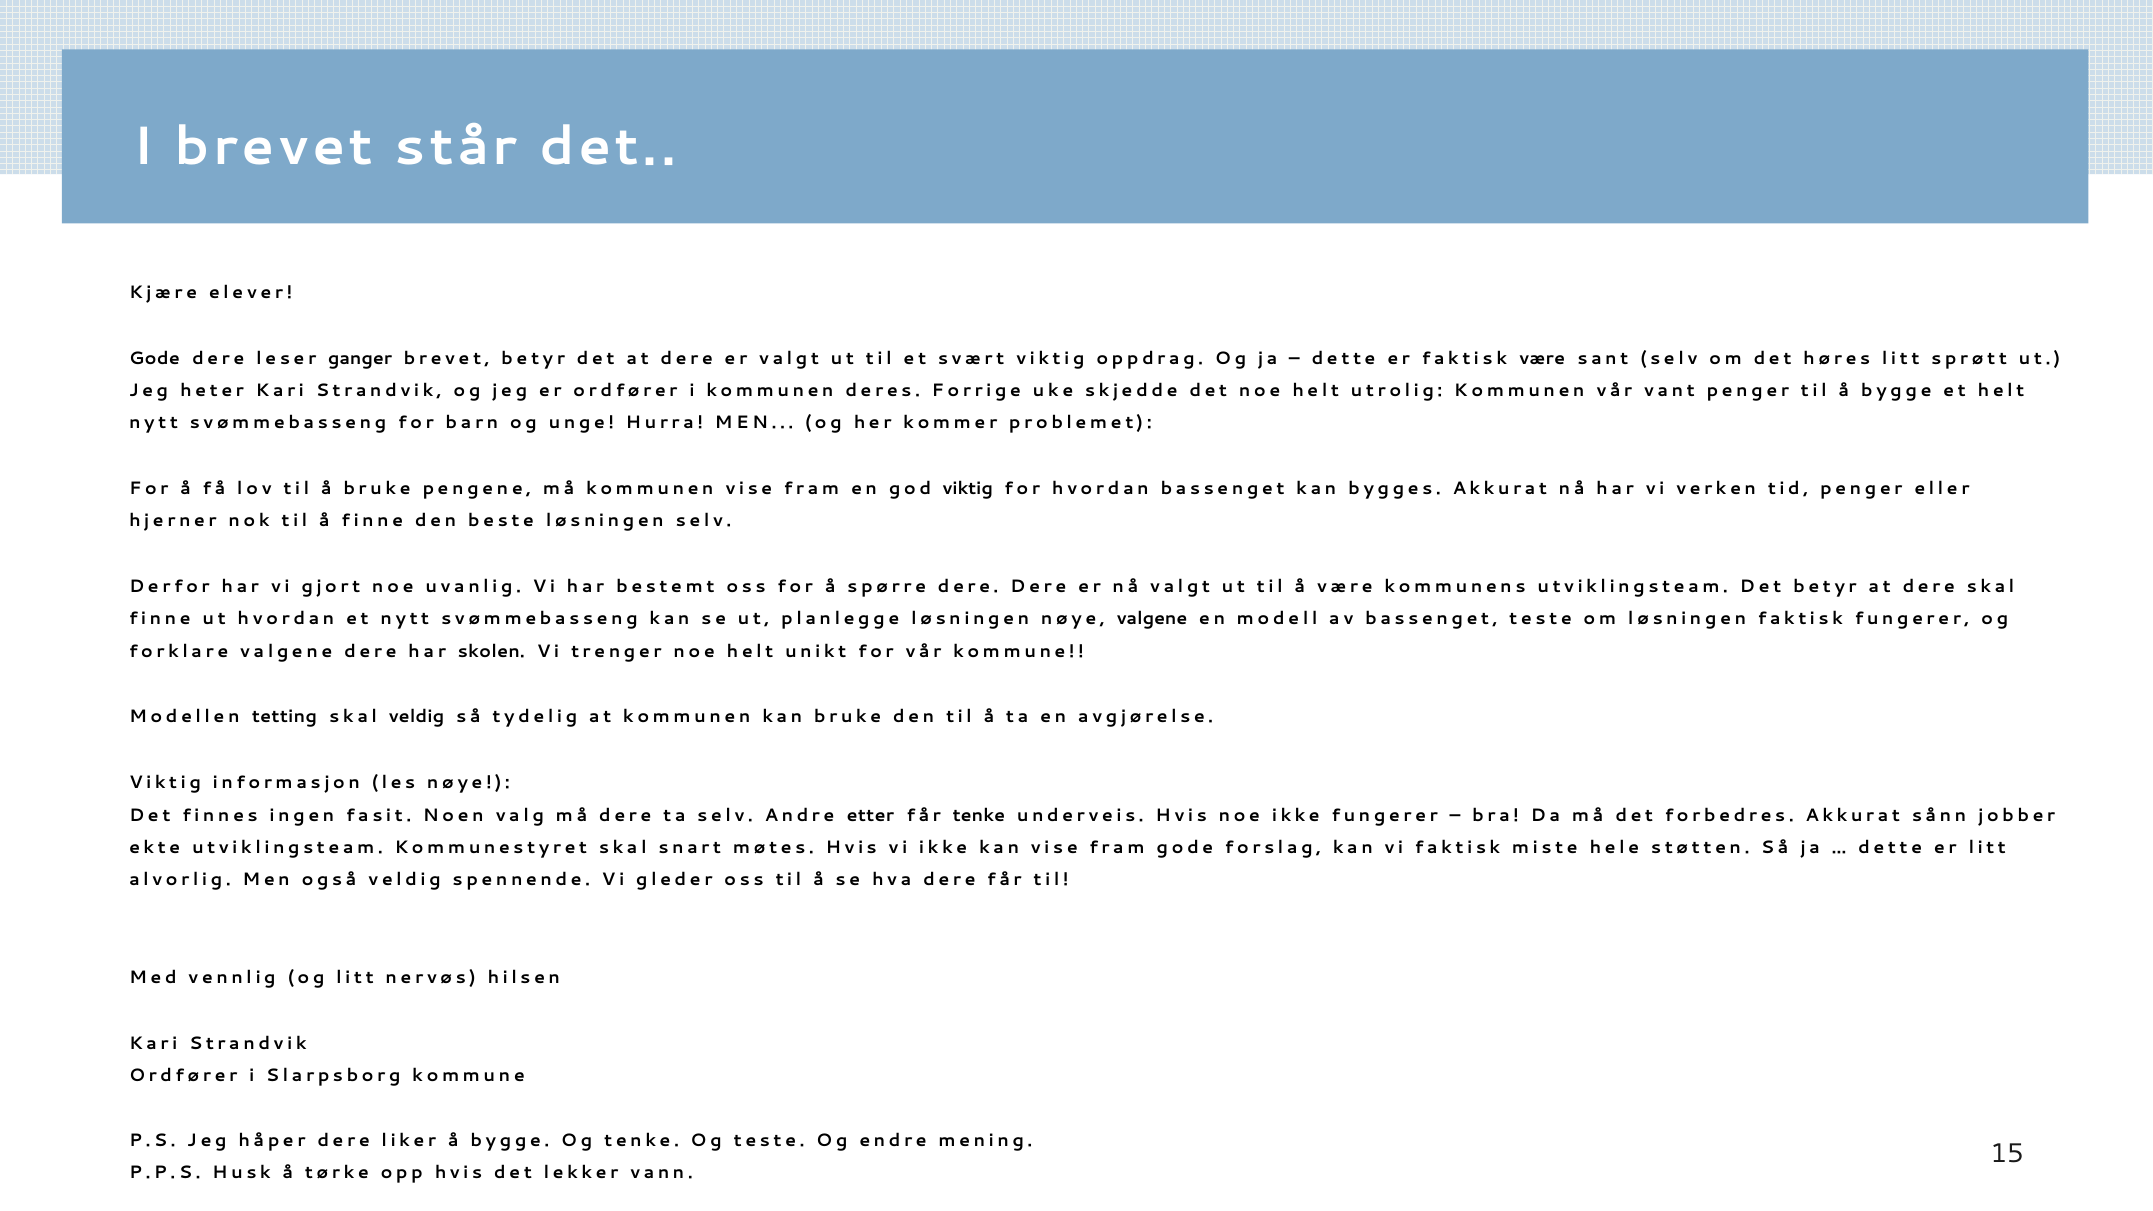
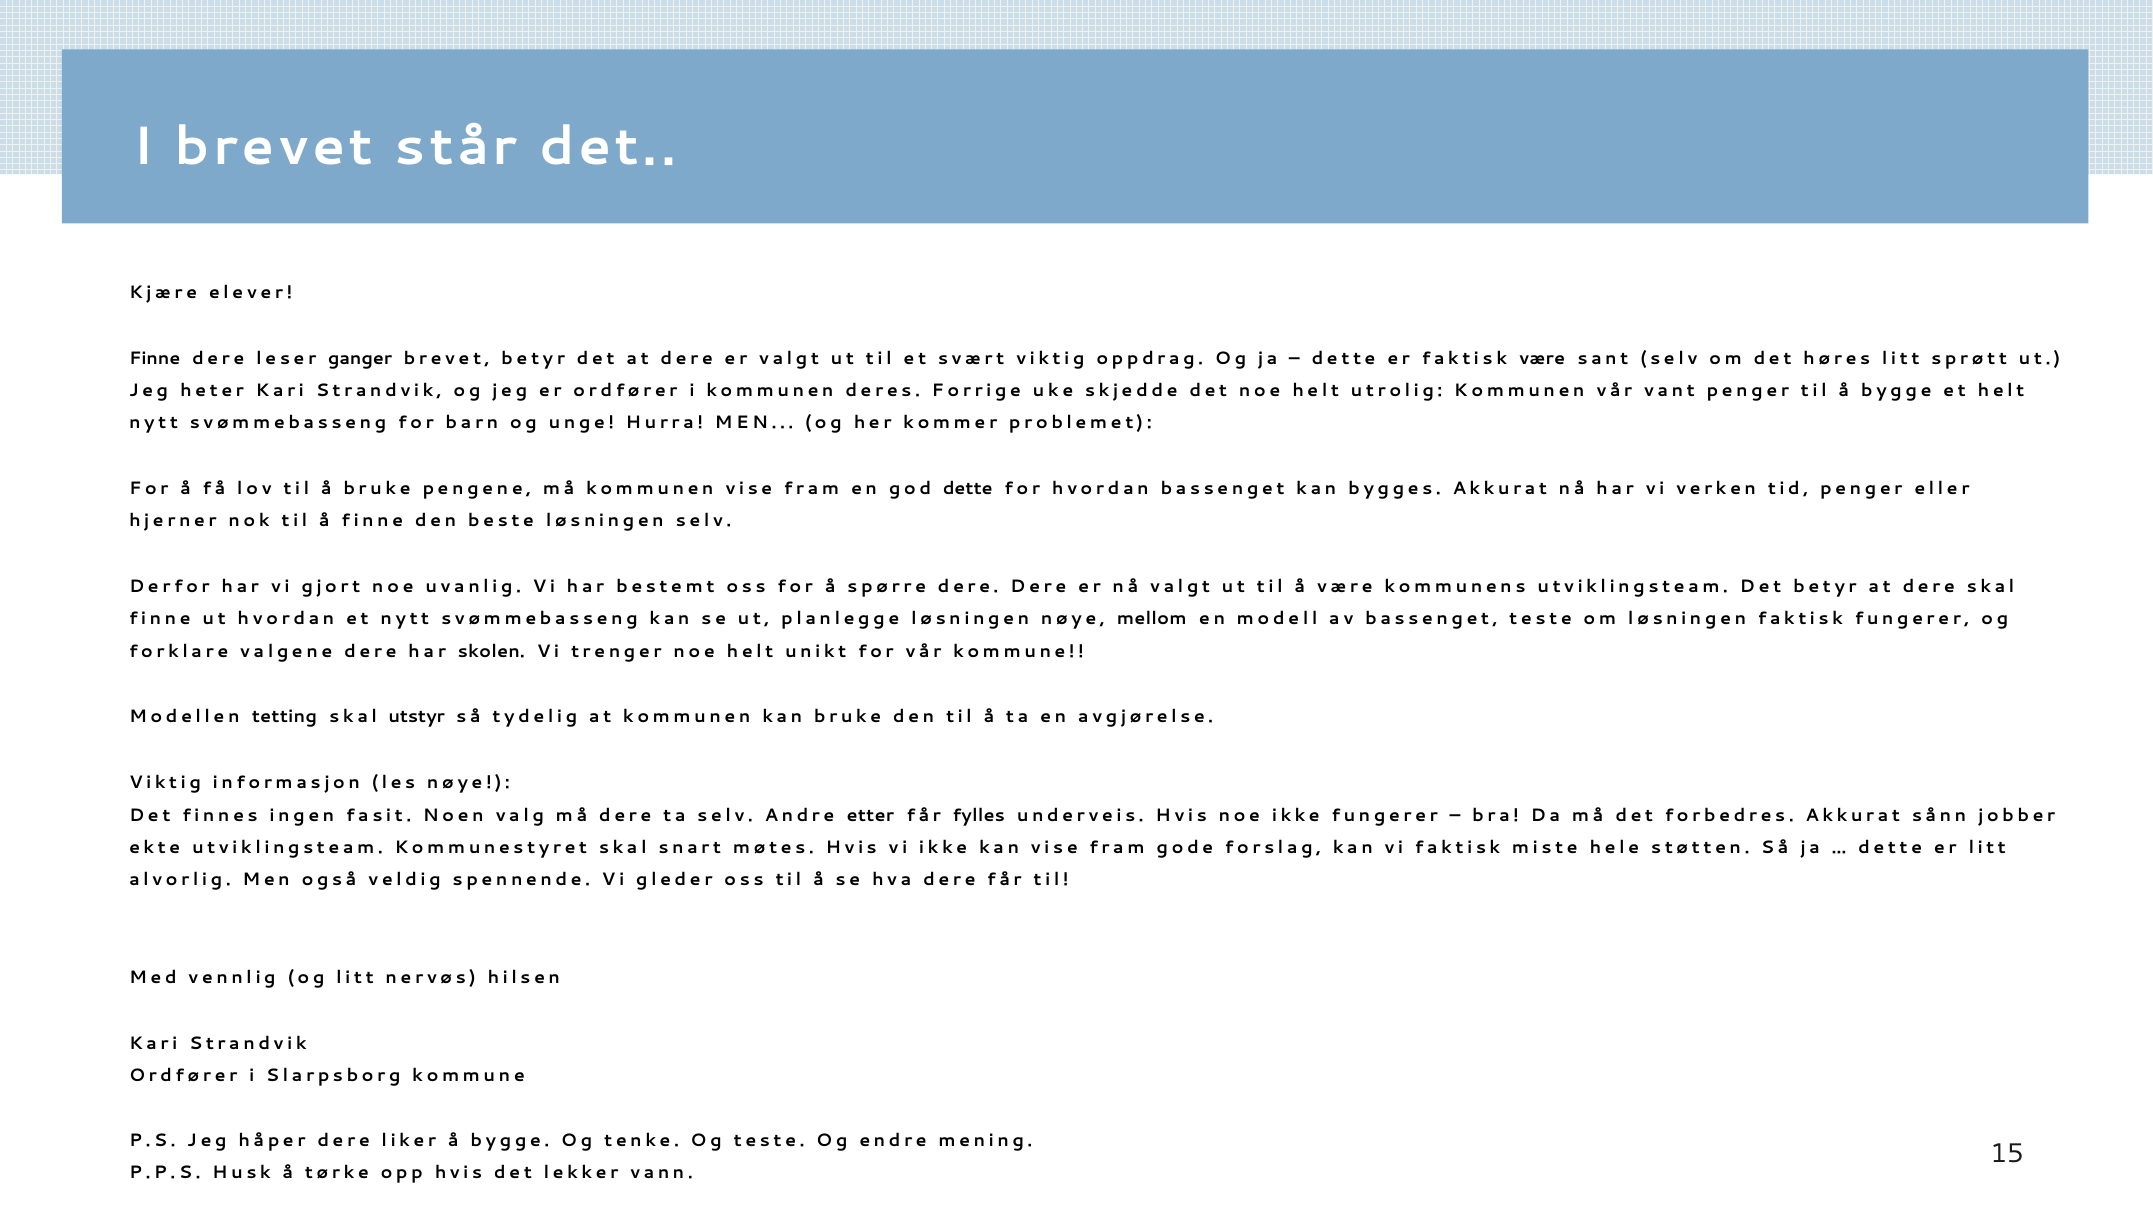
Gode at (155, 358): Gode -> Finne
god viktig: viktig -> dette
nøye valgene: valgene -> mellom
skal veldig: veldig -> utstyr
får tenke: tenke -> fylles
